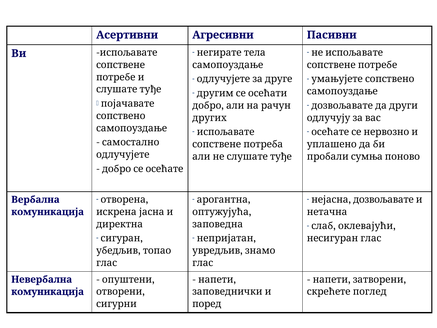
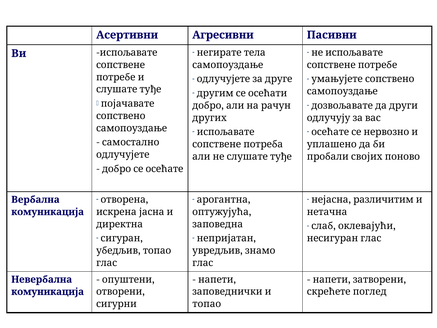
сумња: сумња -> својих
нејасна дозвољавате: дозвољавате -> различитим
поред at (207, 304): поред -> топао
